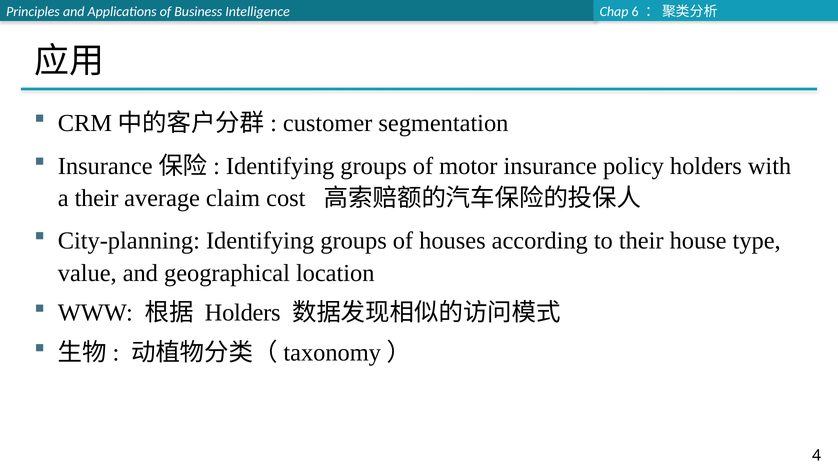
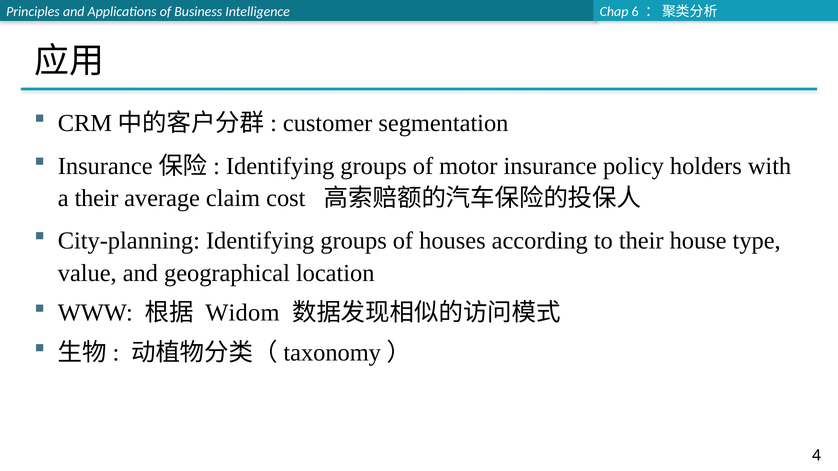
Holders at (243, 313): Holders -> Widom
